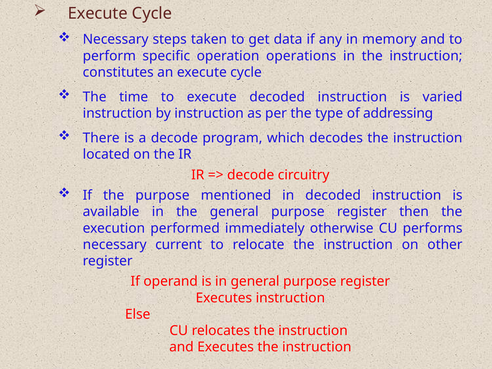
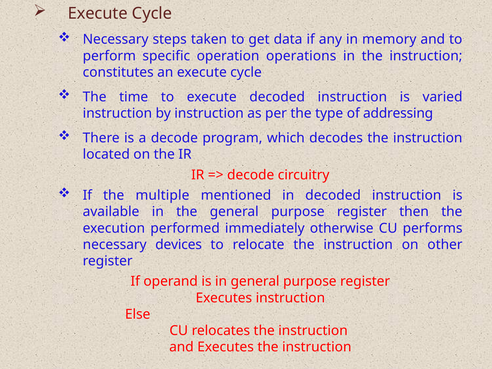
the purpose: purpose -> multiple
current: current -> devices
